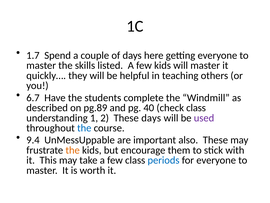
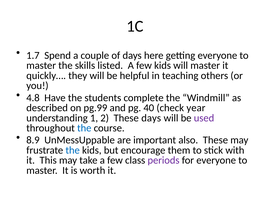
6.7: 6.7 -> 4.8
pg.89: pg.89 -> pg.99
check class: class -> year
9.4: 9.4 -> 8.9
the at (73, 150) colour: orange -> blue
periods colour: blue -> purple
